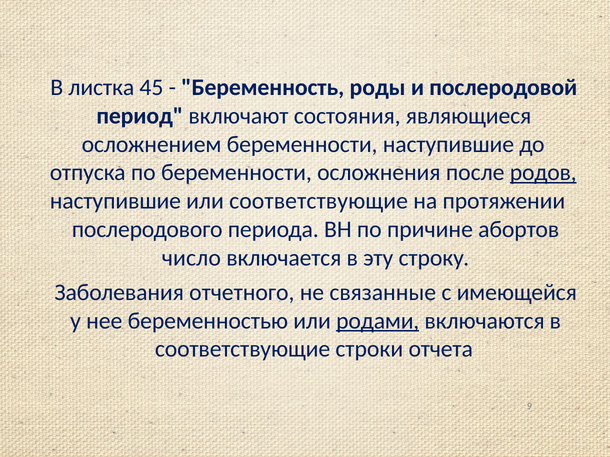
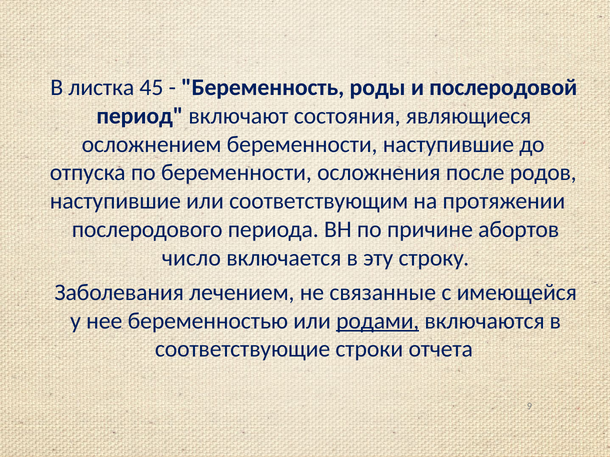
родов underline: present -> none
или соответствующие: соответствующие -> соответствующим
отчетного: отчетного -> лечением
